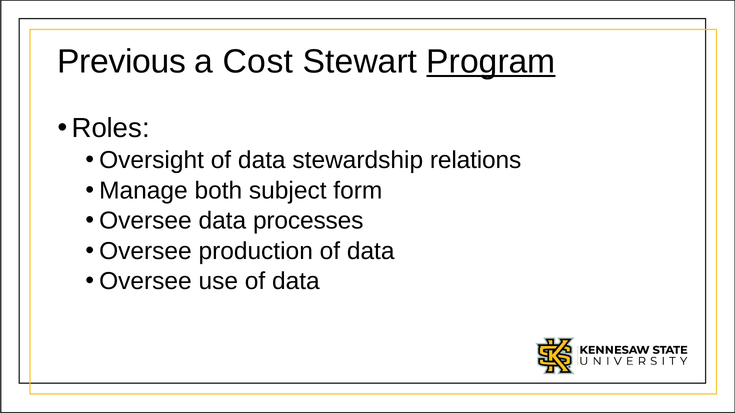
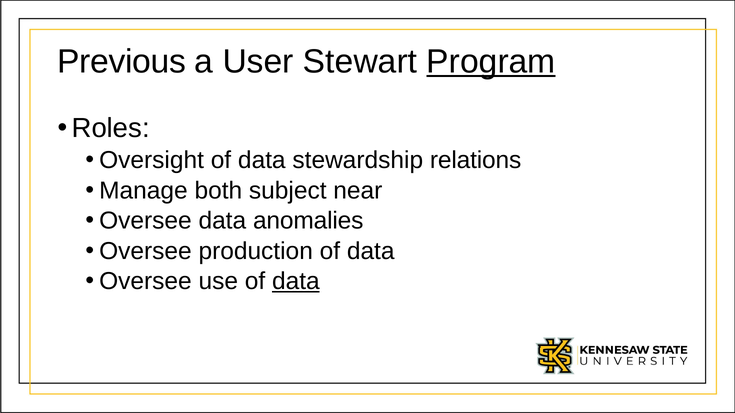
Cost: Cost -> User
form: form -> near
processes: processes -> anomalies
data at (296, 282) underline: none -> present
